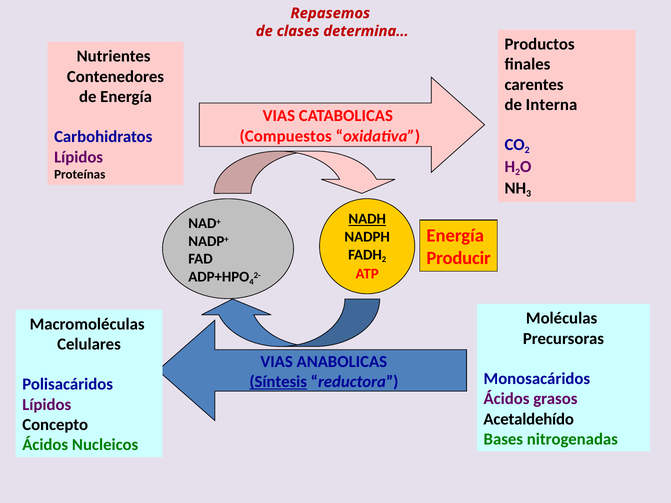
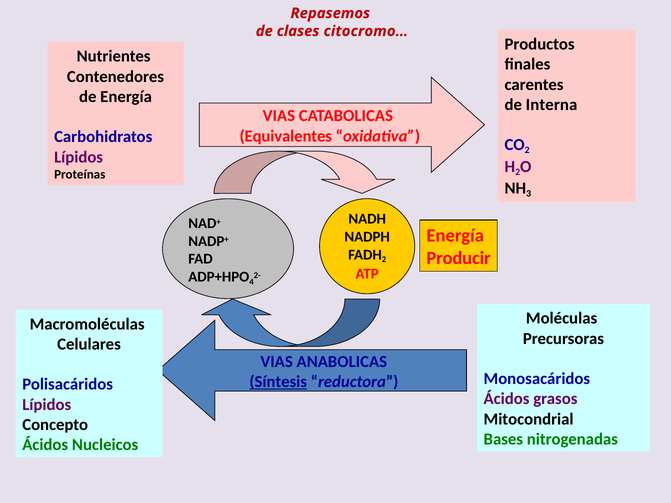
determina…: determina… -> citocromo…
Compuestos: Compuestos -> Equivalentes
NADH underline: present -> none
Acetaldehído: Acetaldehído -> Mitocondrial
